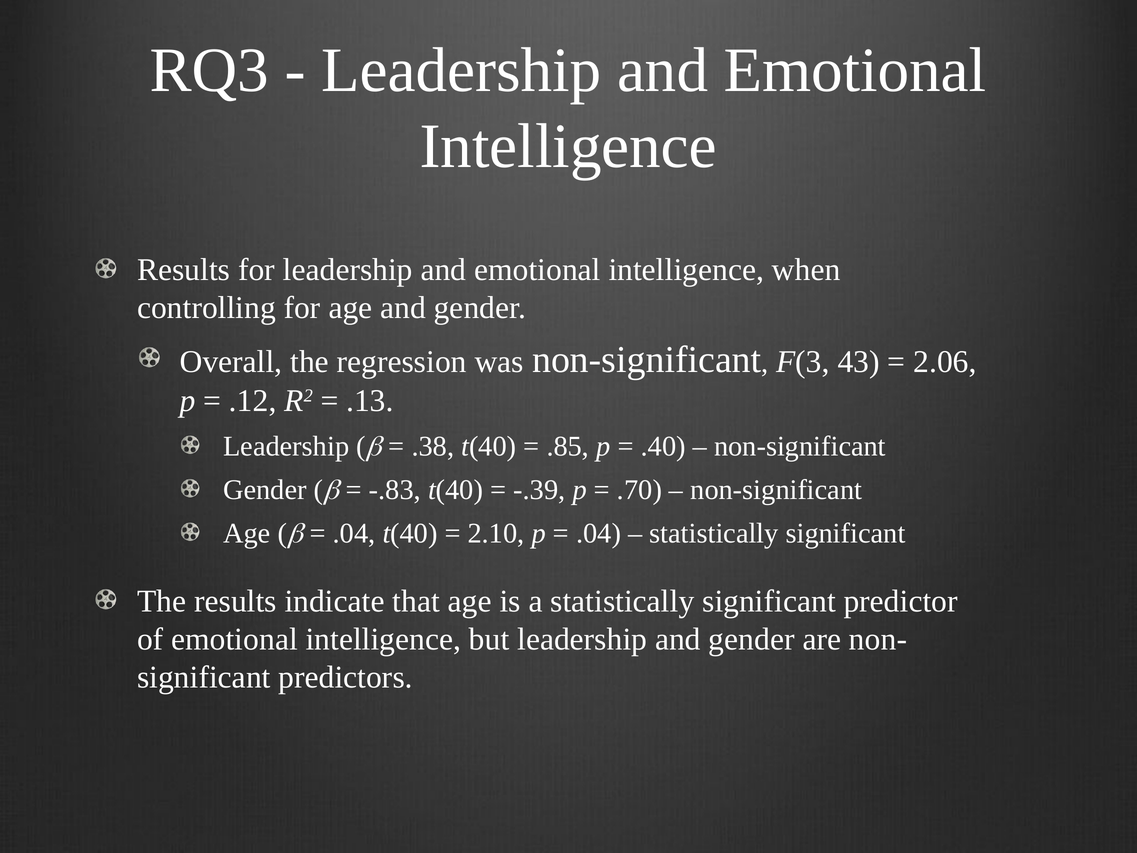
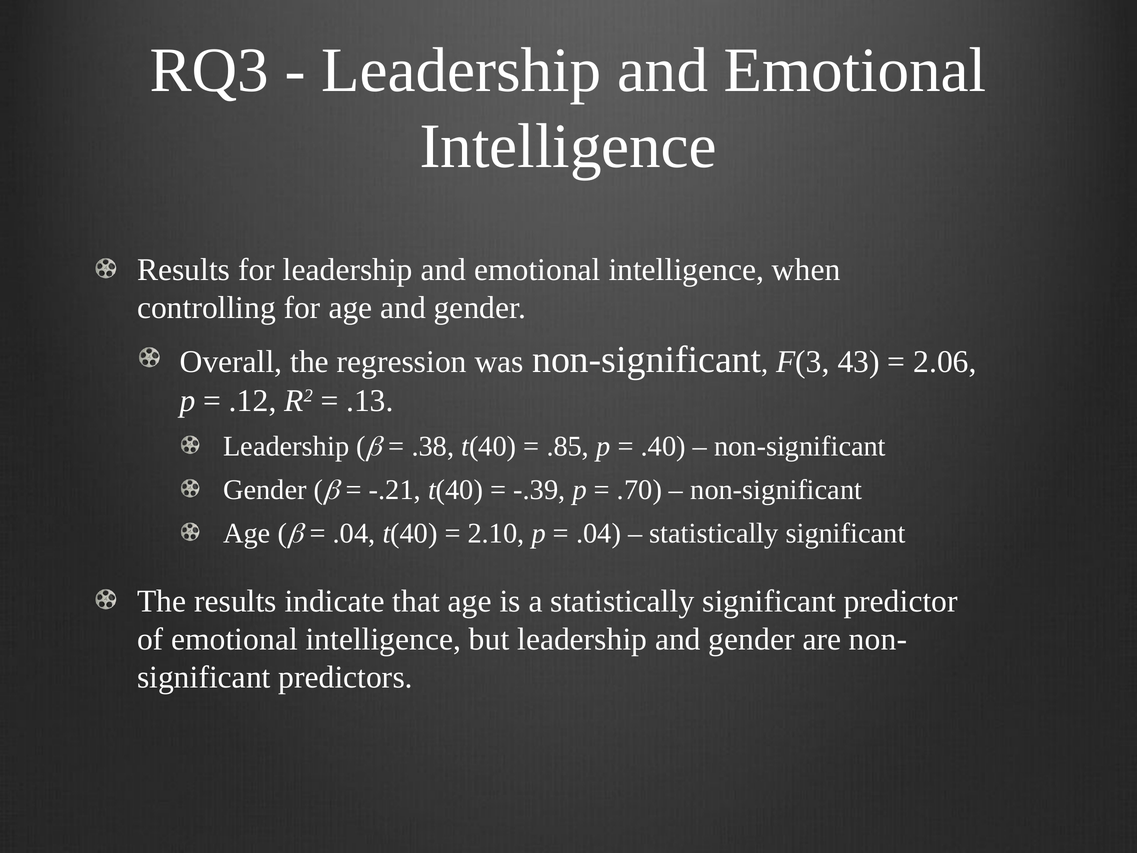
-.83: -.83 -> -.21
